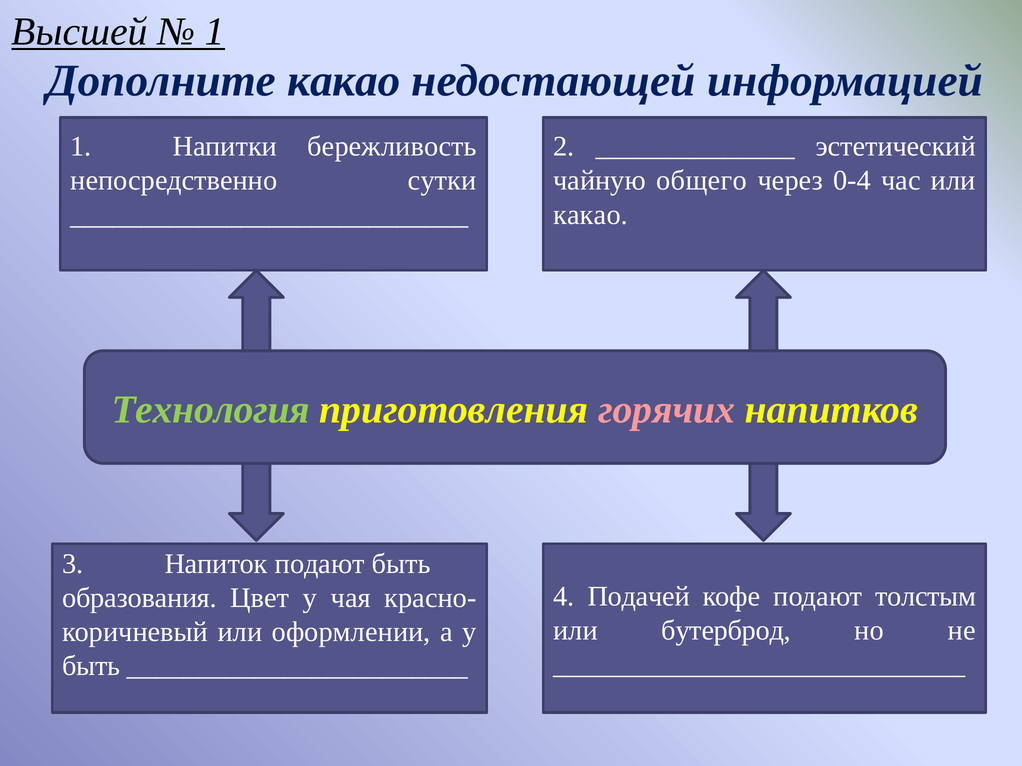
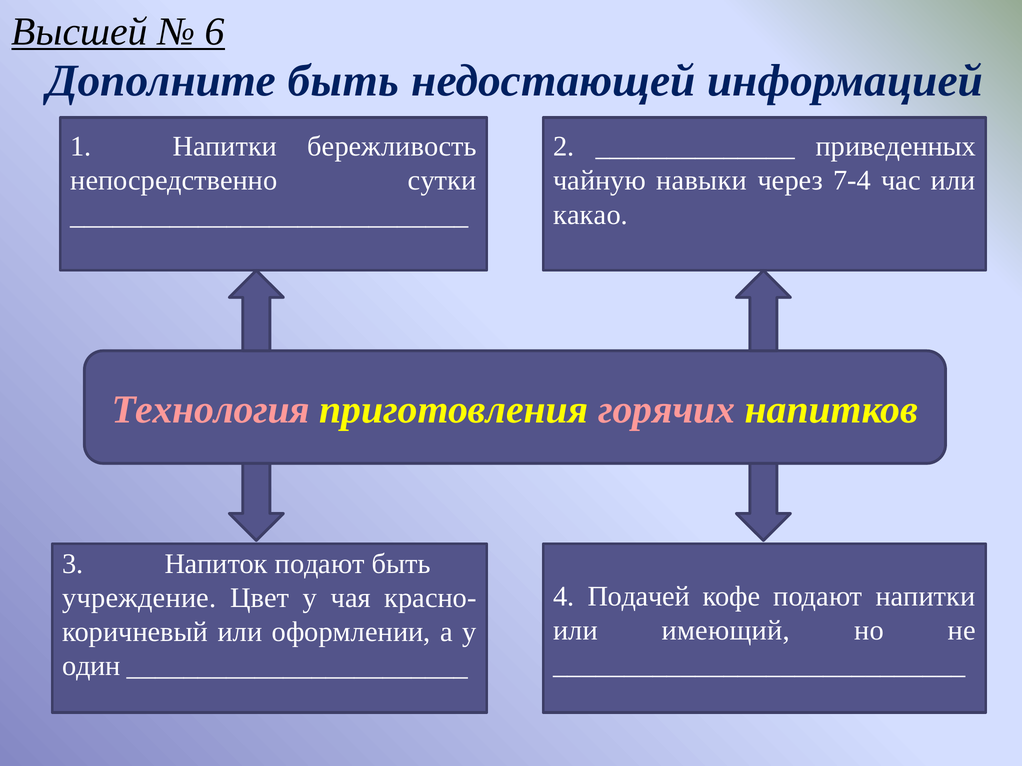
1 at (215, 32): 1 -> 6
Дополните какао: какао -> быть
эстетический: эстетический -> приведенных
общего: общего -> навыки
0-4: 0-4 -> 7-4
Технология colour: light green -> pink
подают толстым: толстым -> напитки
образования: образования -> учреждение
бутерброд: бутерброд -> имеющий
быть at (91, 666): быть -> один
